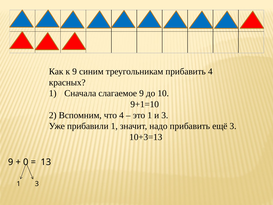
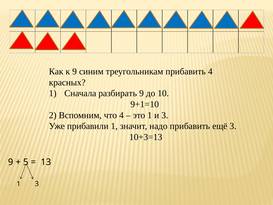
слагаемое: слагаемое -> разбирать
0: 0 -> 5
